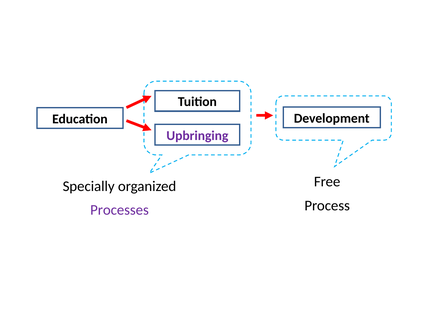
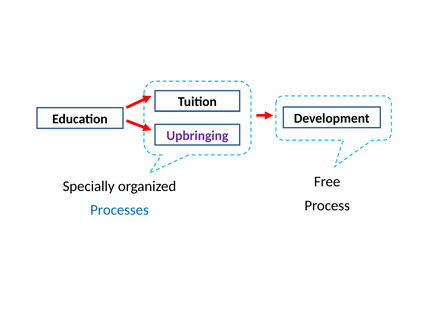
Processes colour: purple -> blue
